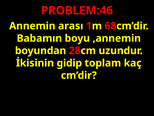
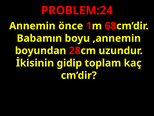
PROBLEM:46: PROBLEM:46 -> PROBLEM:24
arası: arası -> önce
